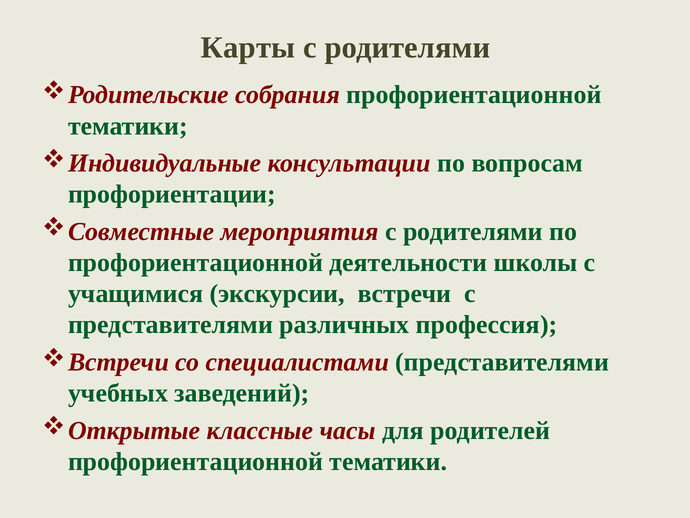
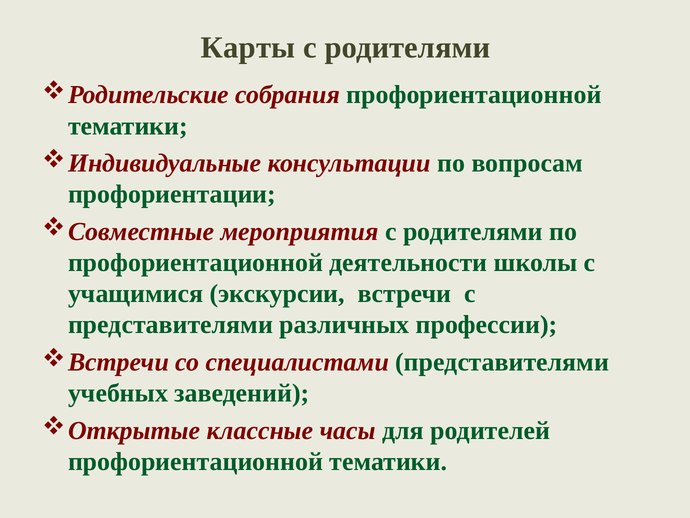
профессия: профессия -> профессии
